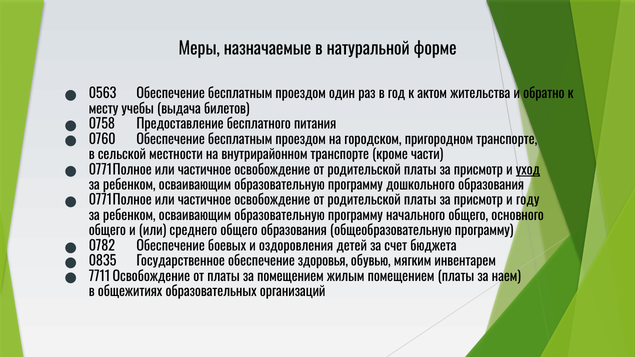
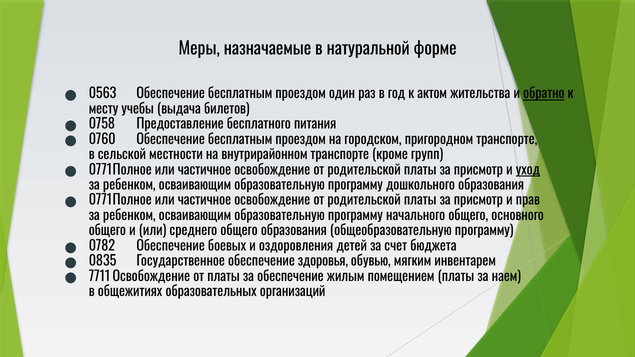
обратно underline: none -> present
части: части -> групп
году: году -> прав
за помещением: помещением -> обеспечение
